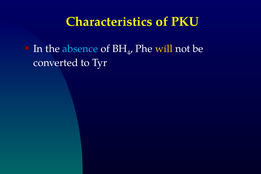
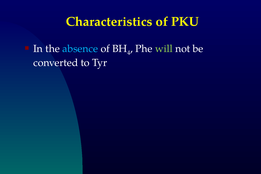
will colour: yellow -> light green
